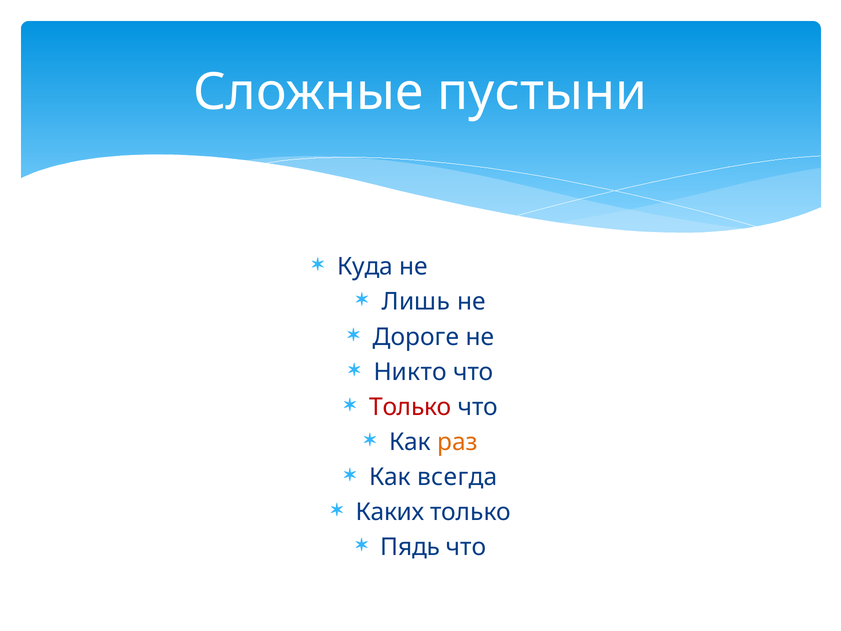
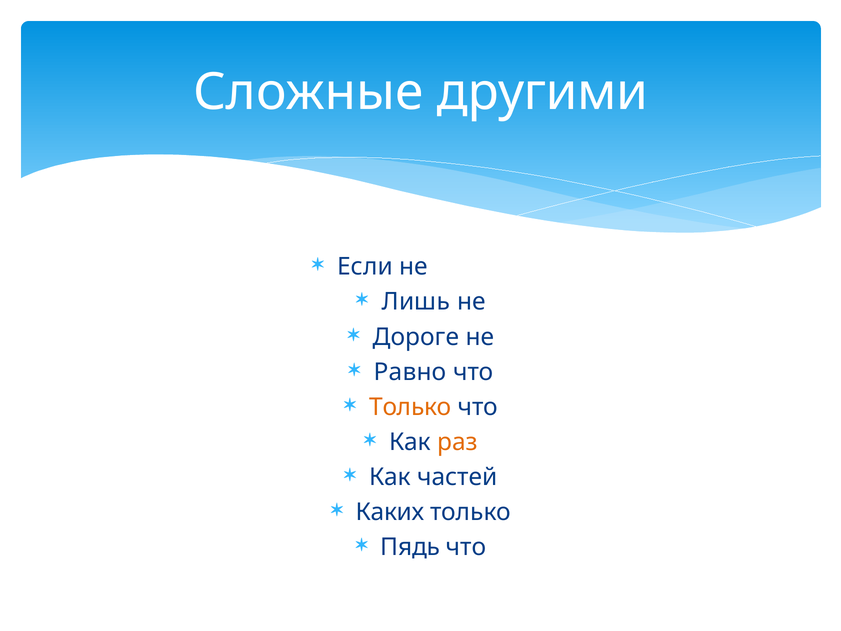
пустыни: пустыни -> другими
Куда: Куда -> Если
Никто: Никто -> Равно
Только at (410, 407) colour: red -> orange
всегда: всегда -> частей
